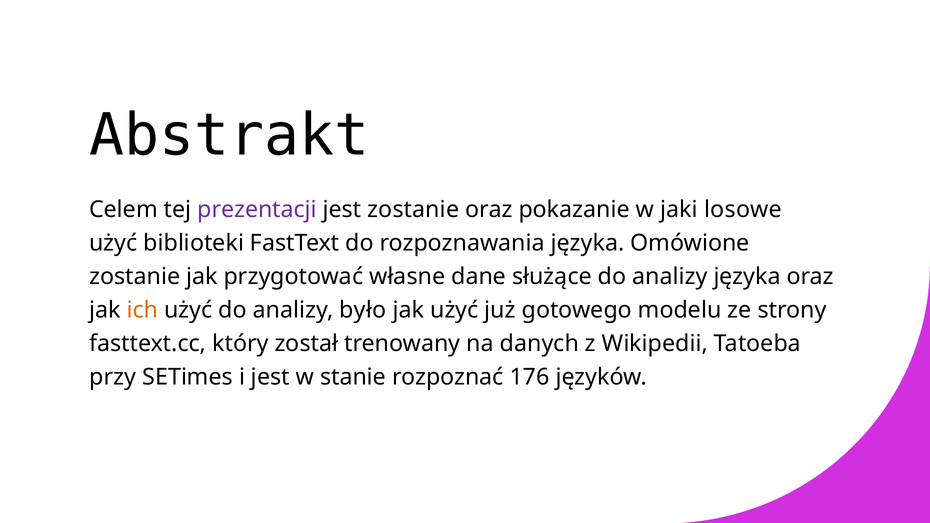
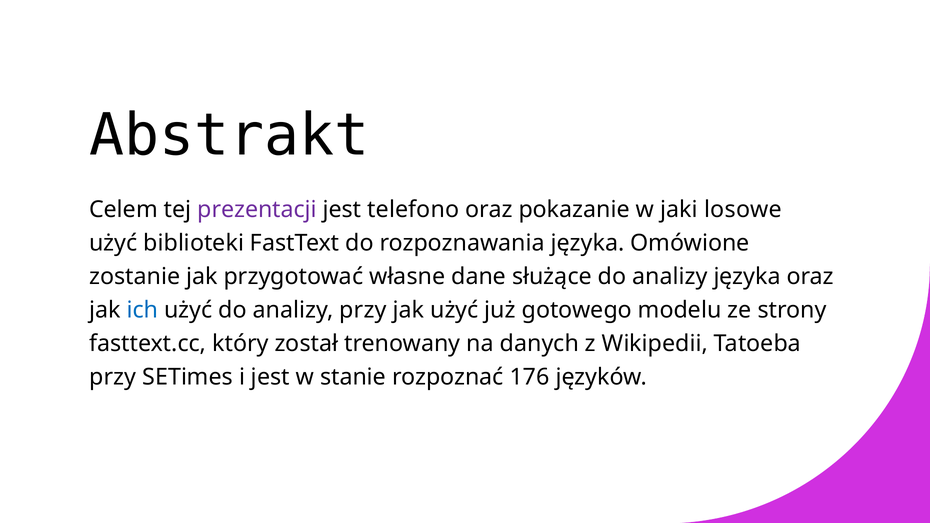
jest zostanie: zostanie -> telefono
ich colour: orange -> blue
analizy było: było -> przy
